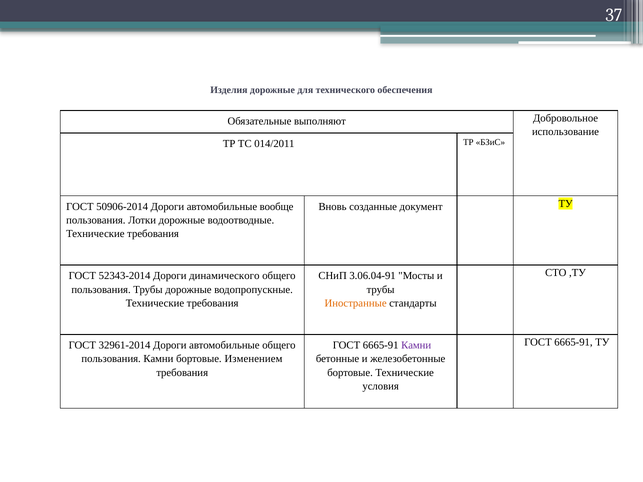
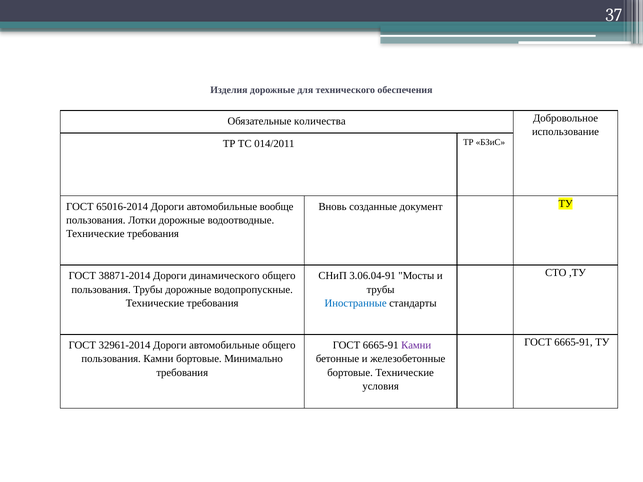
выполняют: выполняют -> количества
50906-2014: 50906-2014 -> 65016-2014
52343-2014: 52343-2014 -> 38871-2014
Иностранные colour: orange -> blue
Изменением: Изменением -> Минимально
